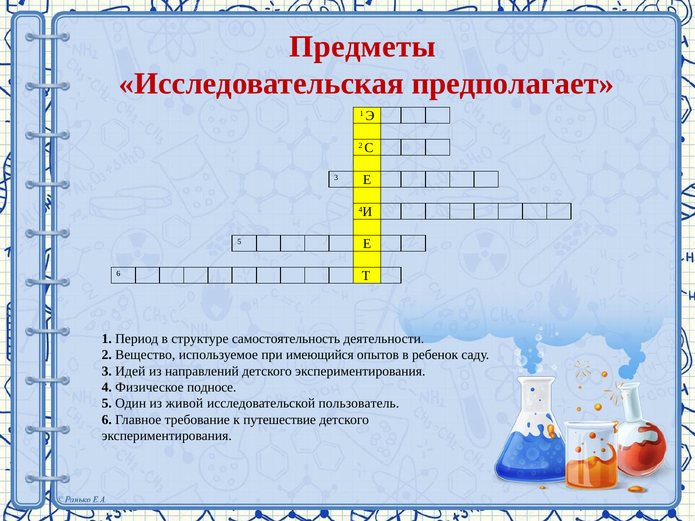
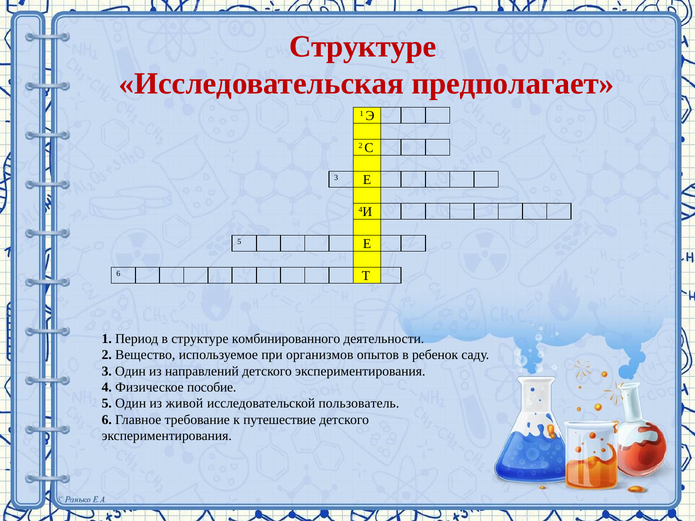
Предметы at (363, 47): Предметы -> Структуре
самостоятельность: самостоятельность -> комбинированного
имеющийся: имеющийся -> организмов
3 Идей: Идей -> Один
подносе: подносе -> пособие
